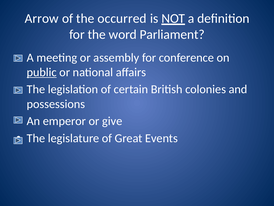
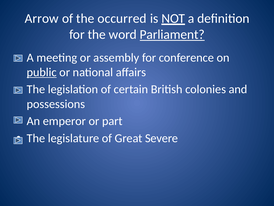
Parliament underline: none -> present
give: give -> part
Events: Events -> Severe
